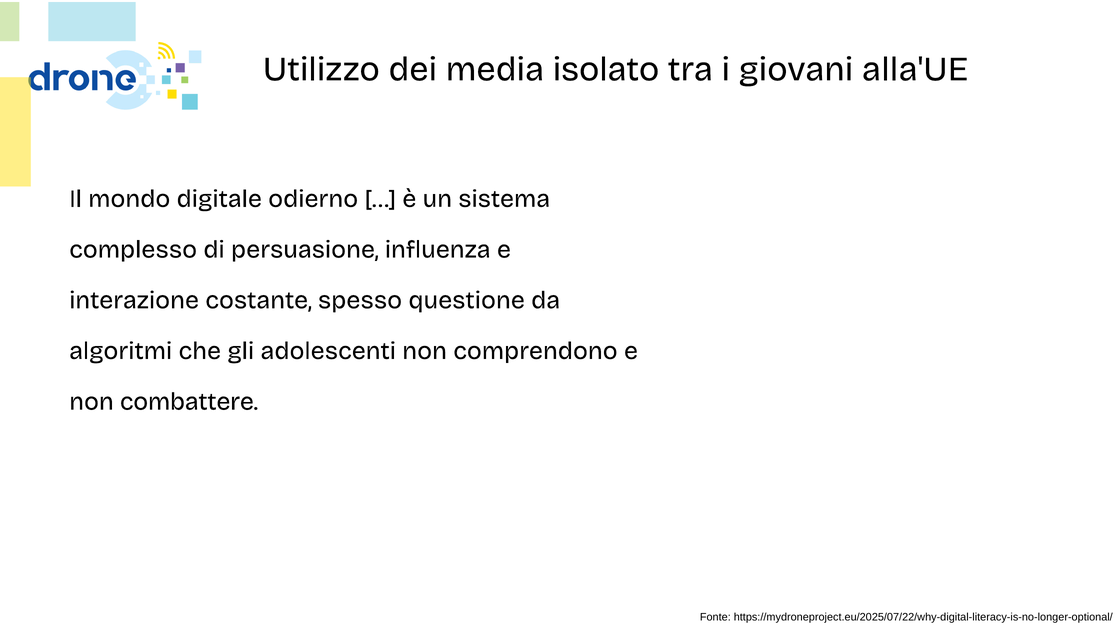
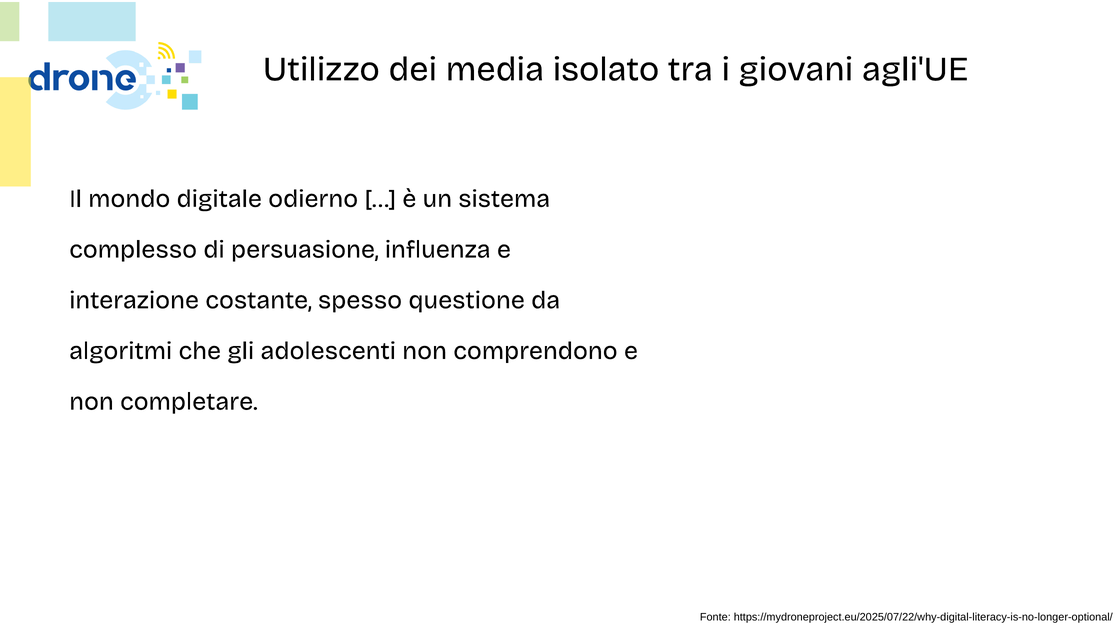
alla'UE: alla'UE -> agli'UE
combattere: combattere -> completare
